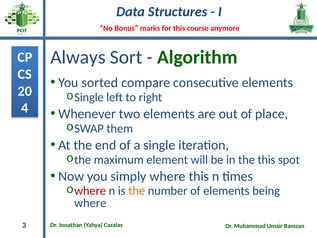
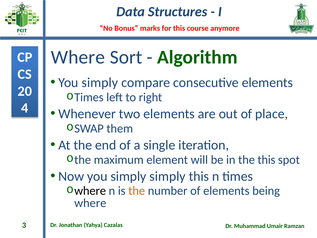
Always at (78, 57): Always -> Where
sorted at (100, 82): sorted -> simply
Single at (89, 97): Single -> Times
simply where: where -> simply
where at (90, 191) colour: red -> black
